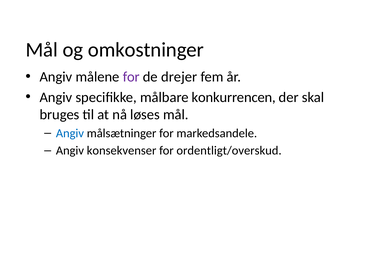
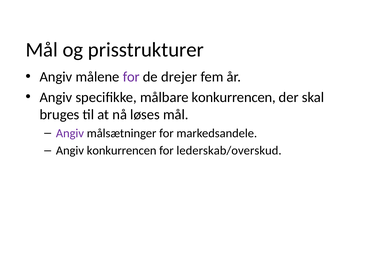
omkostninger: omkostninger -> prisstrukturer
Angiv at (70, 133) colour: blue -> purple
Angiv konsekvenser: konsekvenser -> konkurrencen
ordentligt/overskud: ordentligt/overskud -> lederskab/overskud
